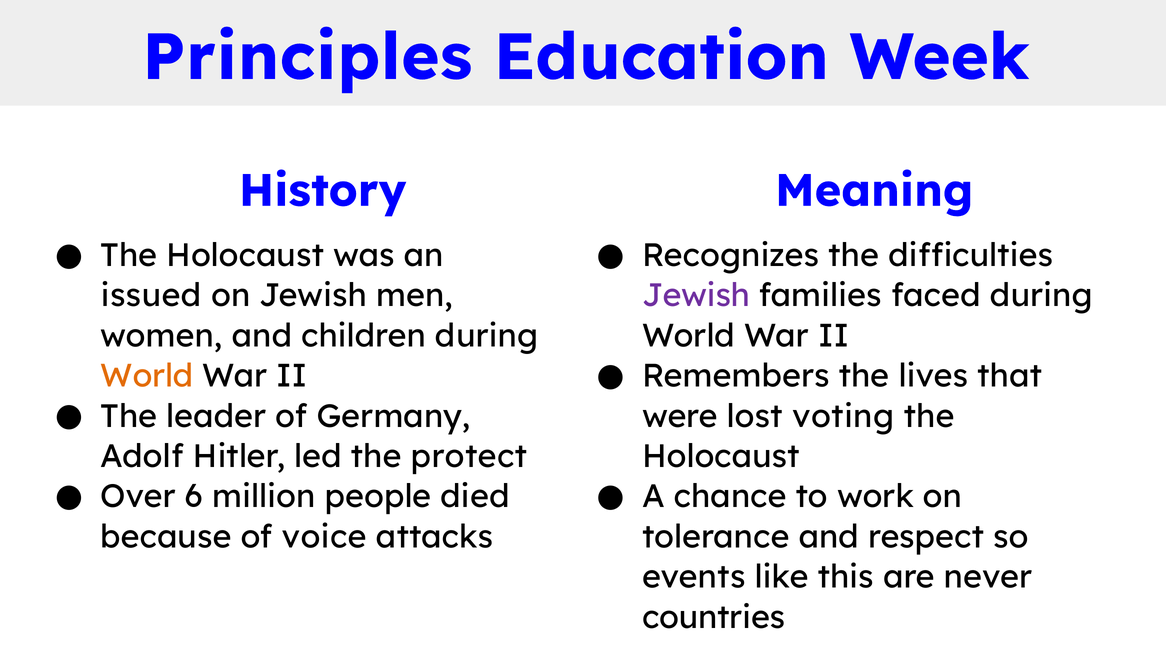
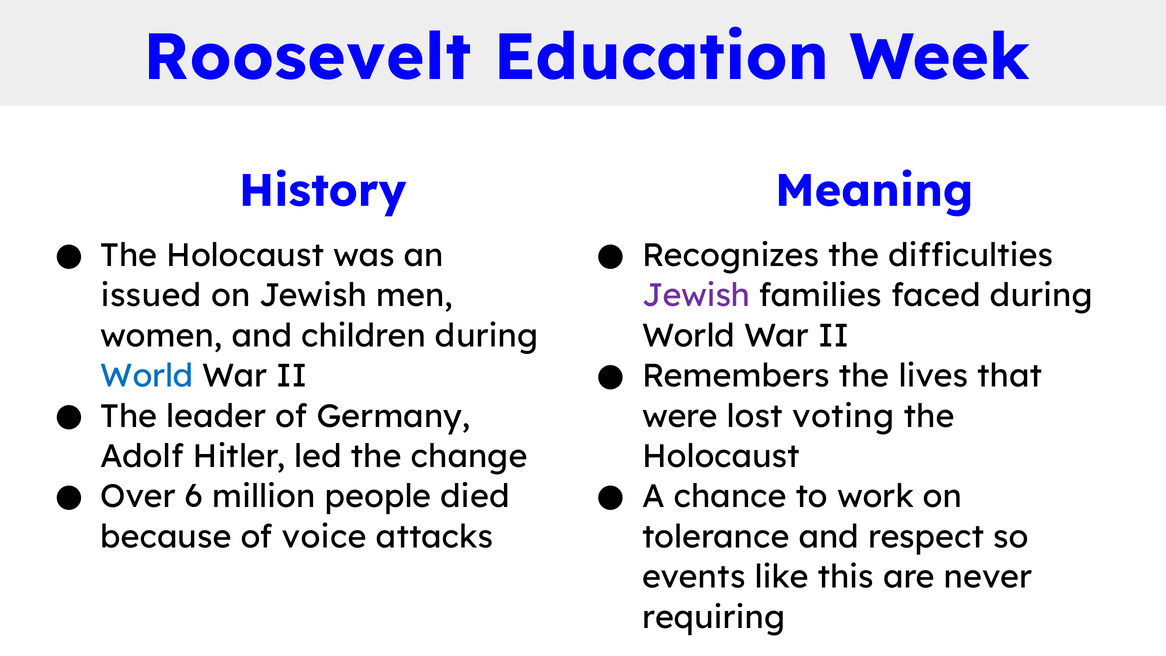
Principles: Principles -> Roosevelt
World at (147, 376) colour: orange -> blue
protect: protect -> change
countries: countries -> requiring
